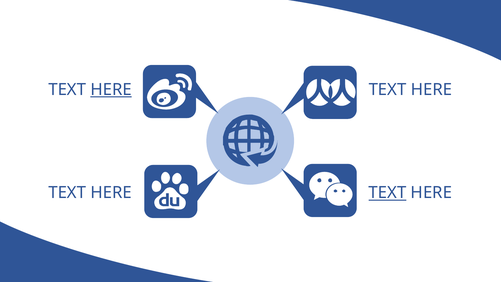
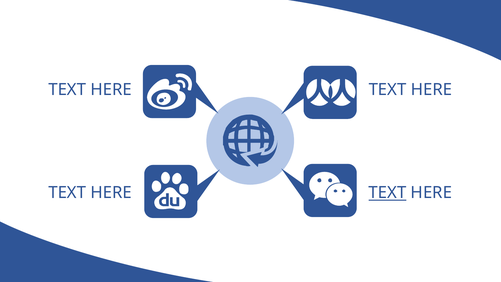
HERE at (111, 90) underline: present -> none
